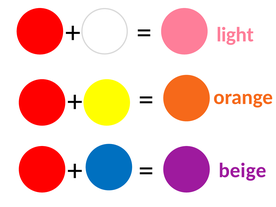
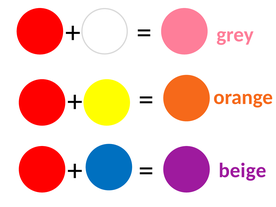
light: light -> grey
